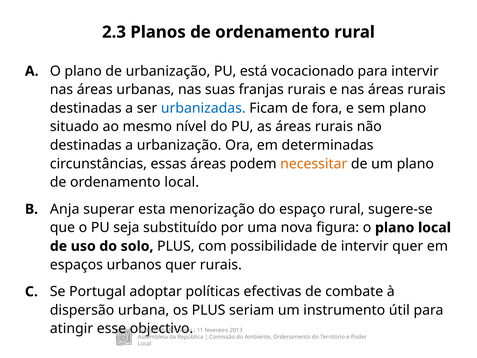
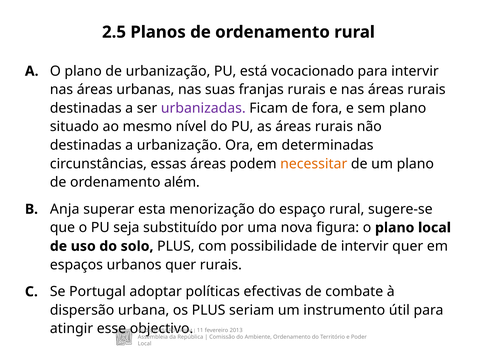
2.3: 2.3 -> 2.5
urbanizadas colour: blue -> purple
ordenamento local: local -> além
